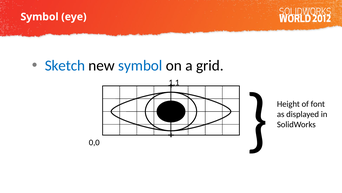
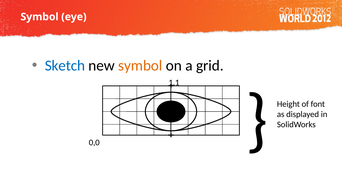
symbol at (140, 65) colour: blue -> orange
